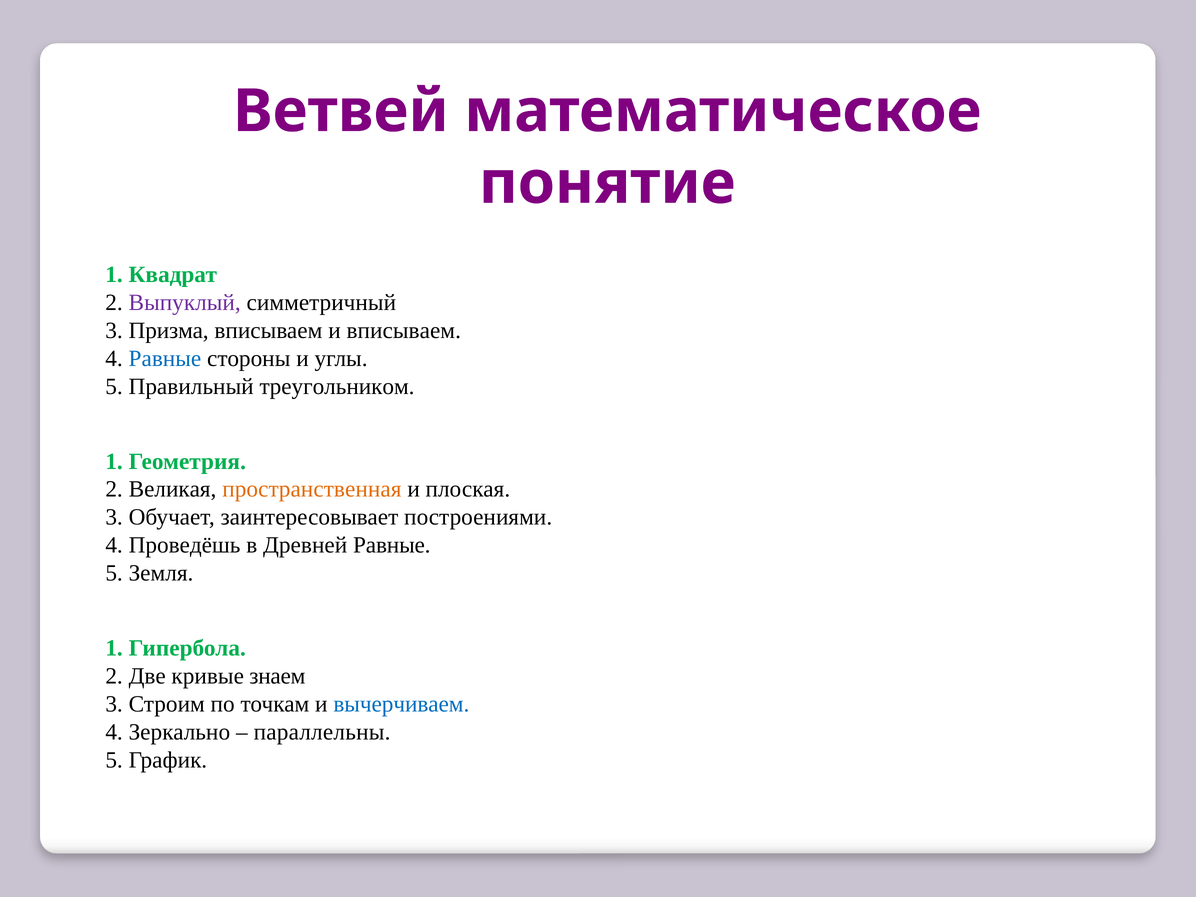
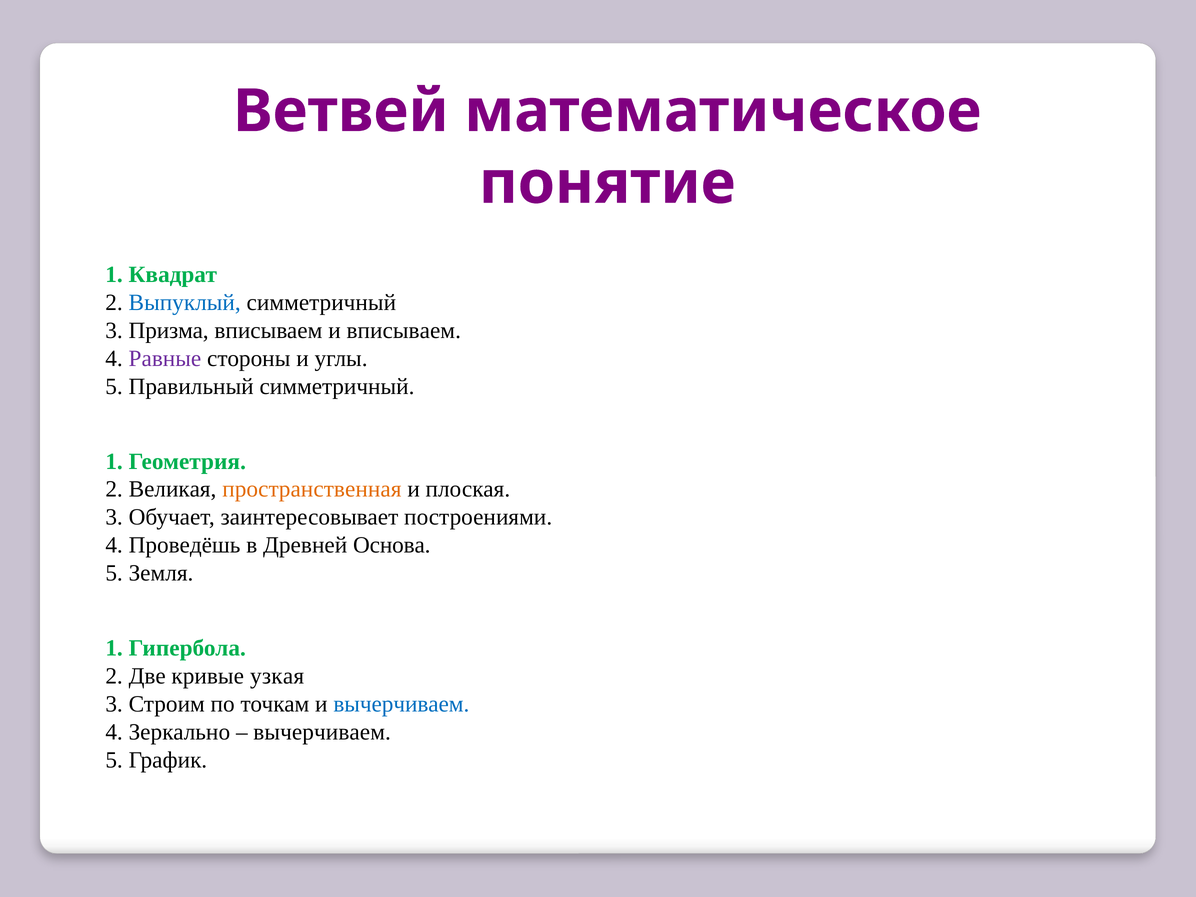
Выпуклый colour: purple -> blue
Равные at (165, 358) colour: blue -> purple
Правильный треугольником: треугольником -> симметричный
Древней Равные: Равные -> Основа
знаем: знаем -> узкая
параллельны at (322, 732): параллельны -> вычерчиваем
